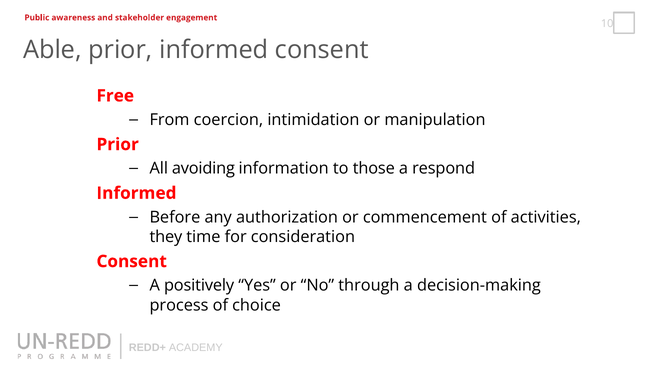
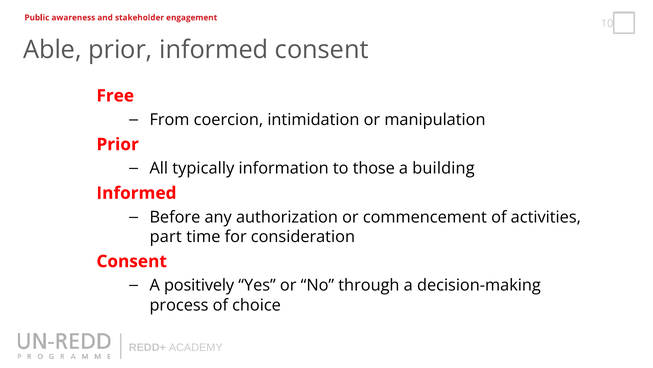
avoiding: avoiding -> typically
respond: respond -> building
they: they -> part
